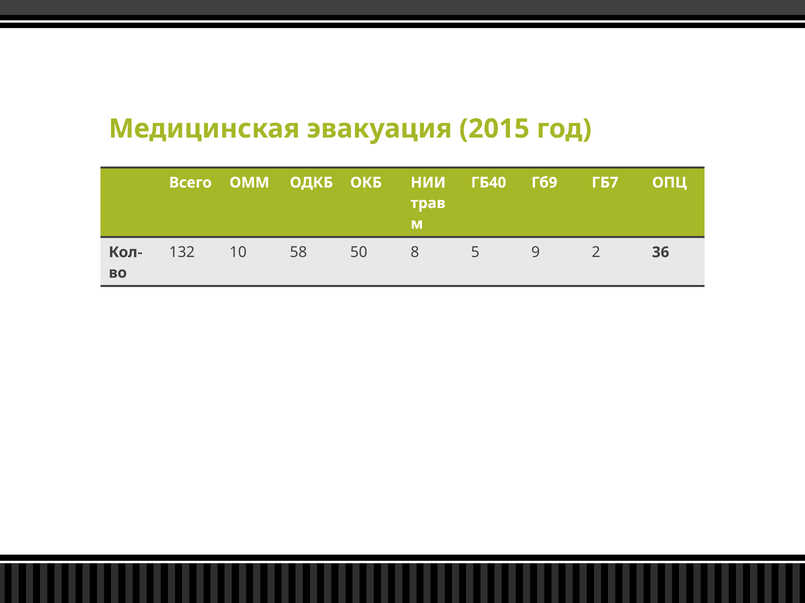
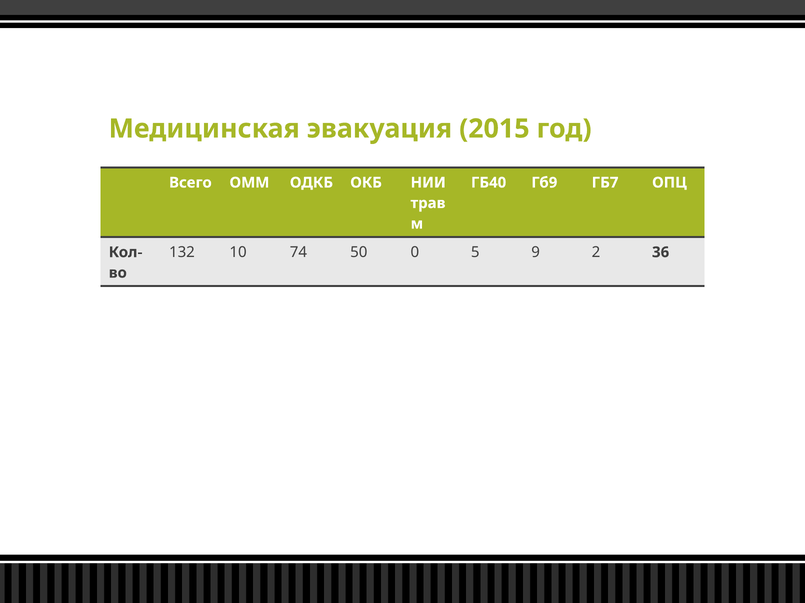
58: 58 -> 74
8: 8 -> 0
